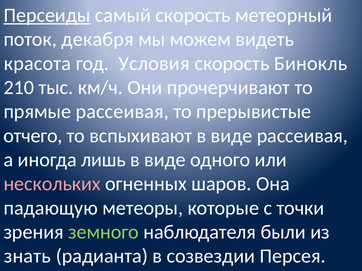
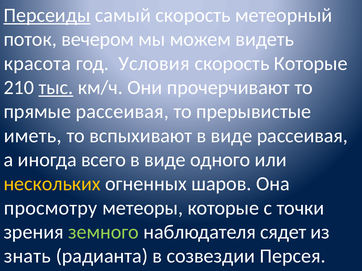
декабря: декабря -> вечером
скорость Бинокль: Бинокль -> Которые
тыс underline: none -> present
отчего: отчего -> иметь
лишь: лишь -> всего
нескольких colour: pink -> yellow
падающую: падающую -> просмотру
были: были -> сядет
